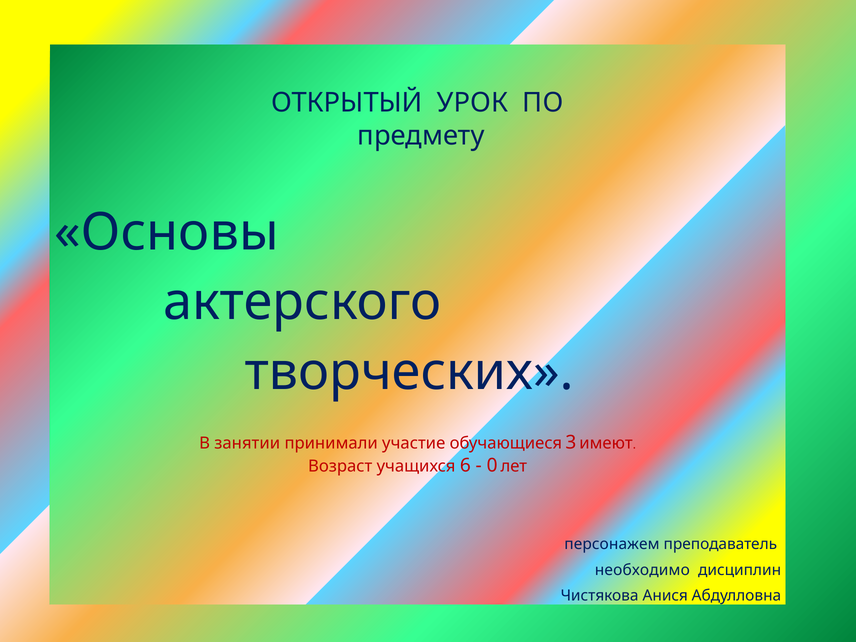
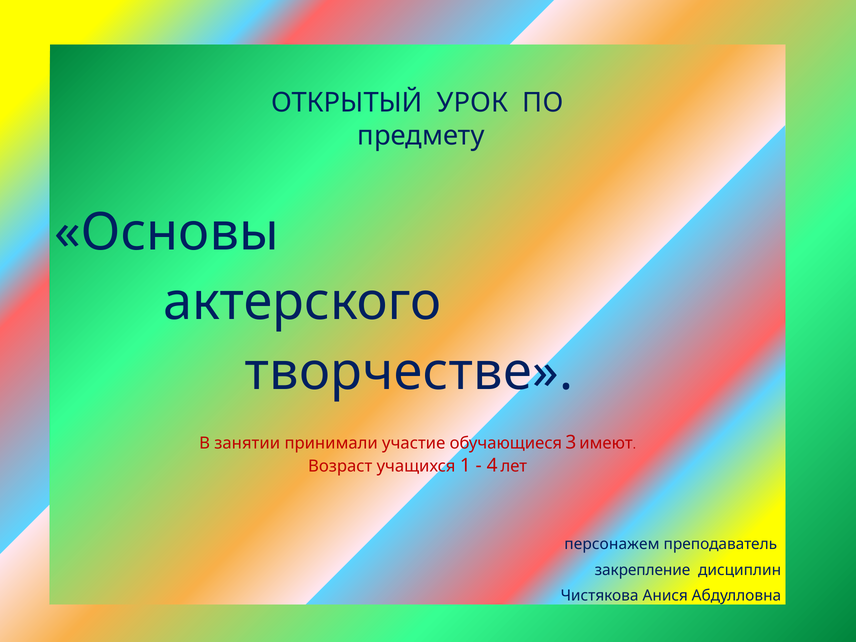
творческих: творческих -> творчестве
6: 6 -> 1
0: 0 -> 4
необходимо: необходимо -> закрепление
